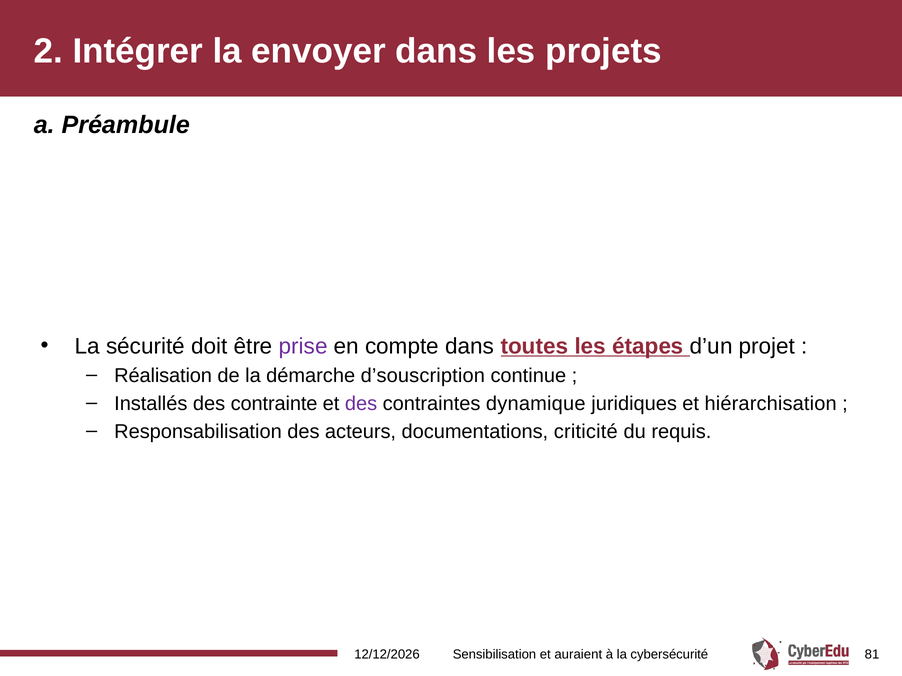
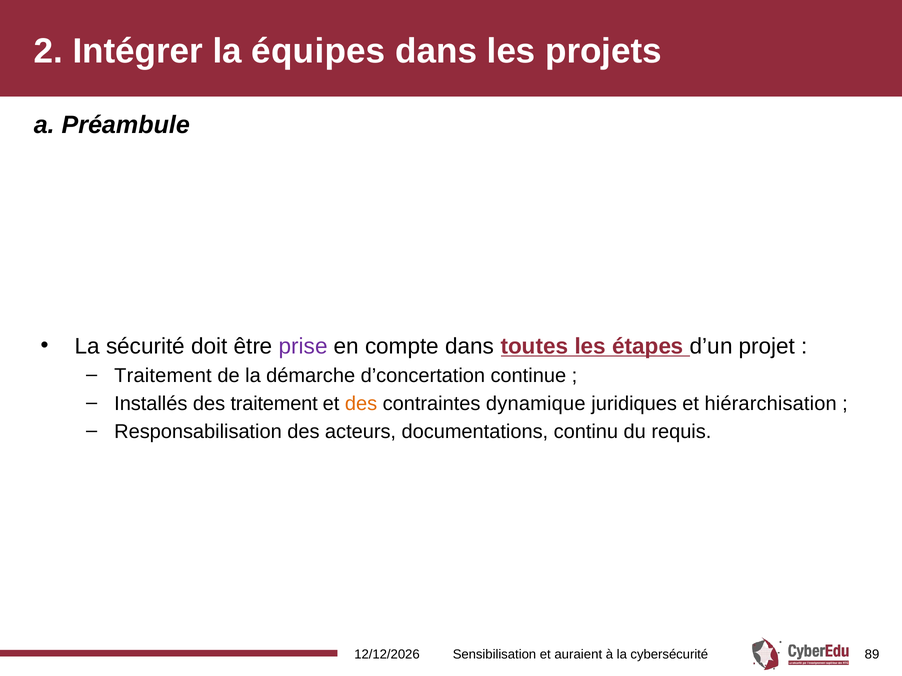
envoyer: envoyer -> équipes
Réalisation at (163, 376): Réalisation -> Traitement
d’souscription: d’souscription -> d’concertation
des contrainte: contrainte -> traitement
des at (361, 404) colour: purple -> orange
criticité: criticité -> continu
81: 81 -> 89
